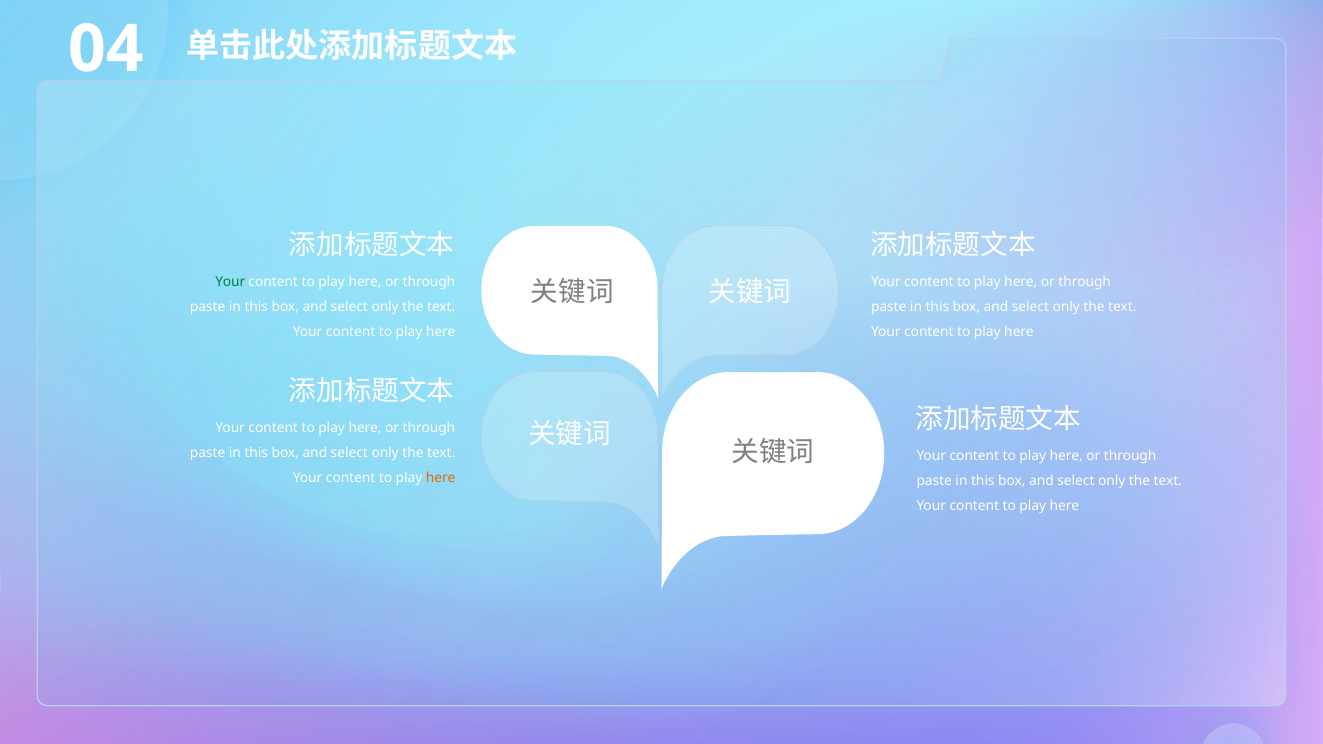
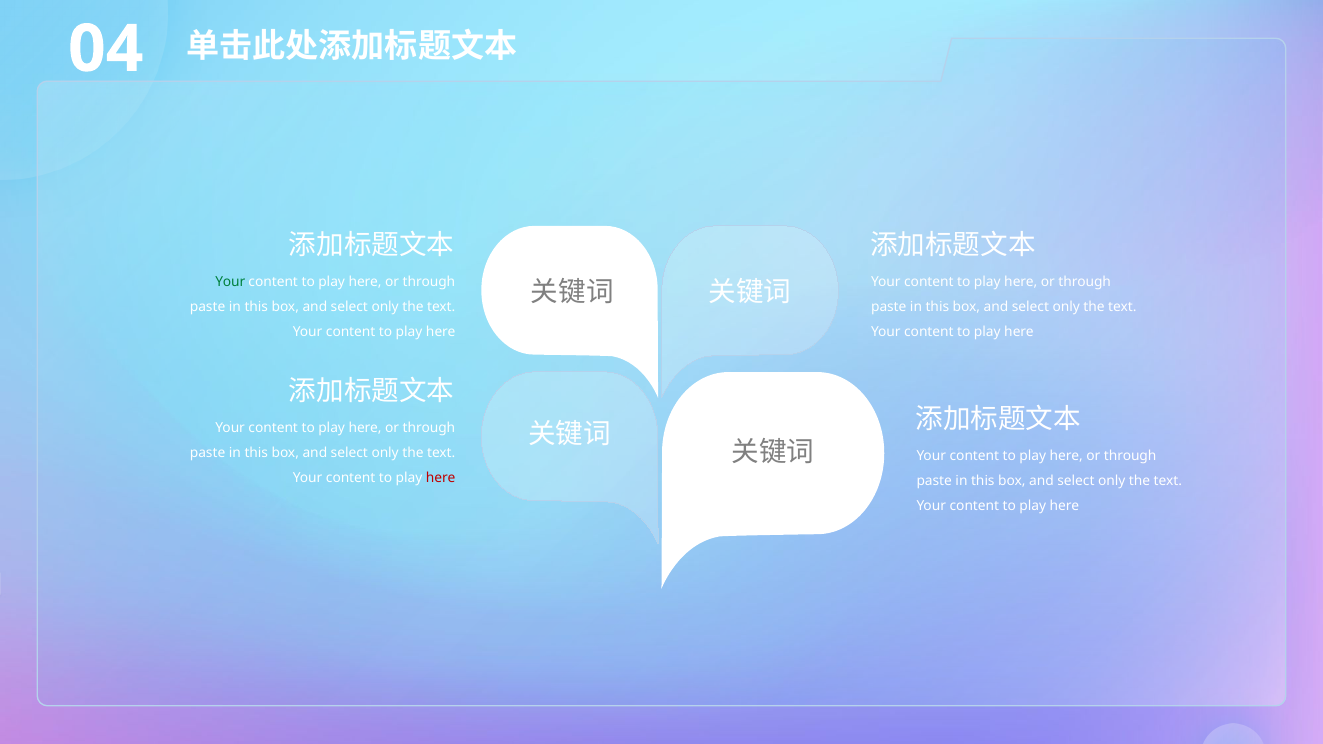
here at (441, 478) colour: orange -> red
